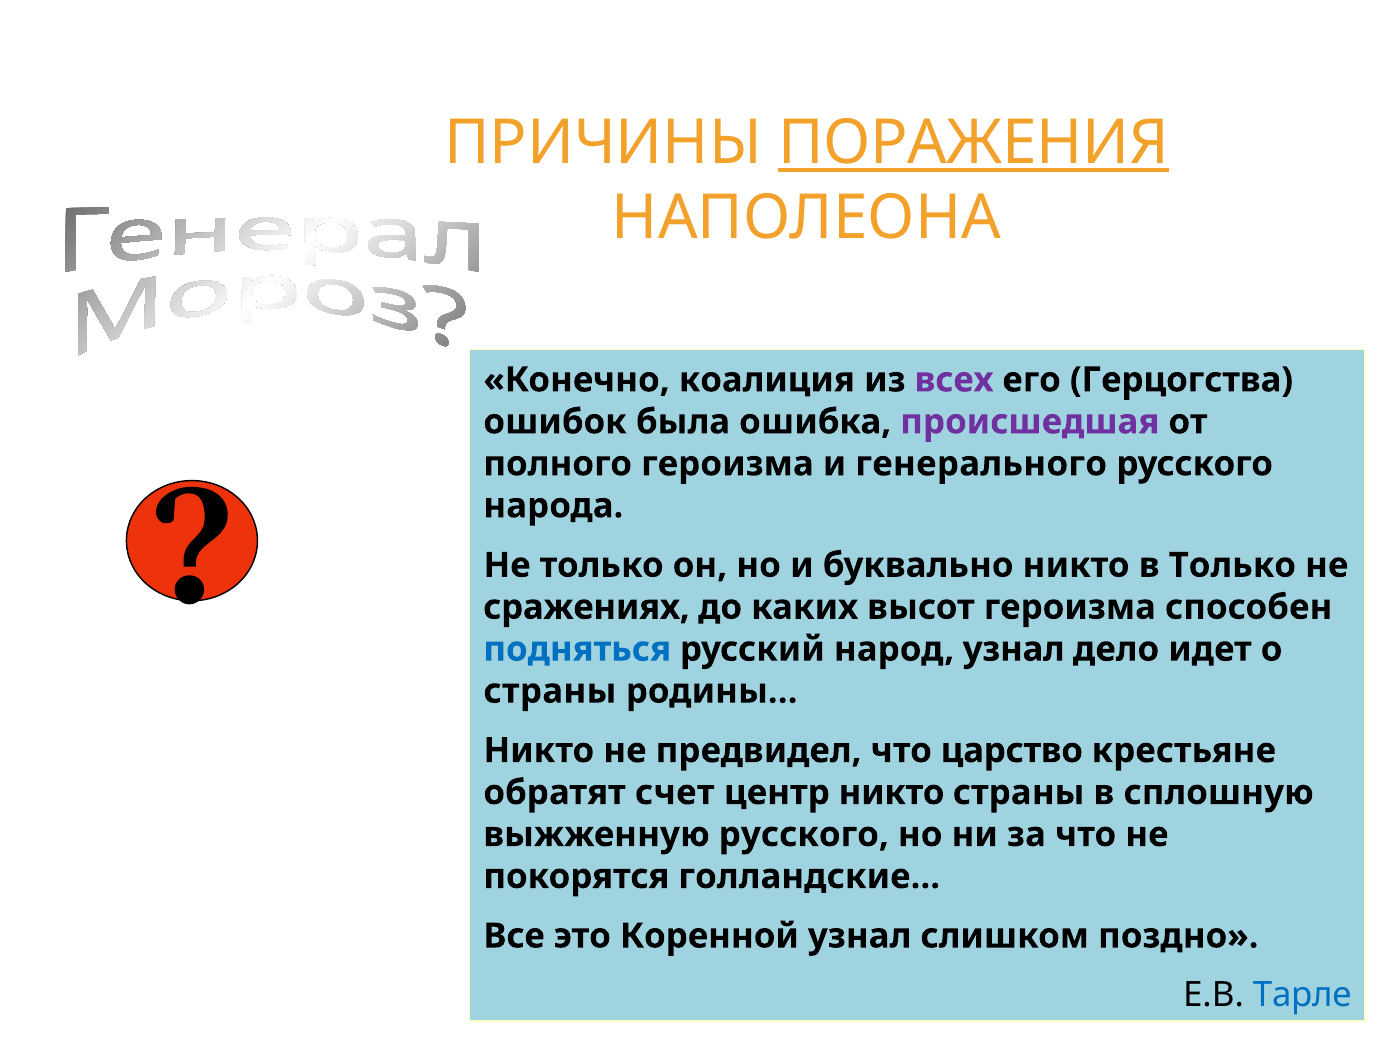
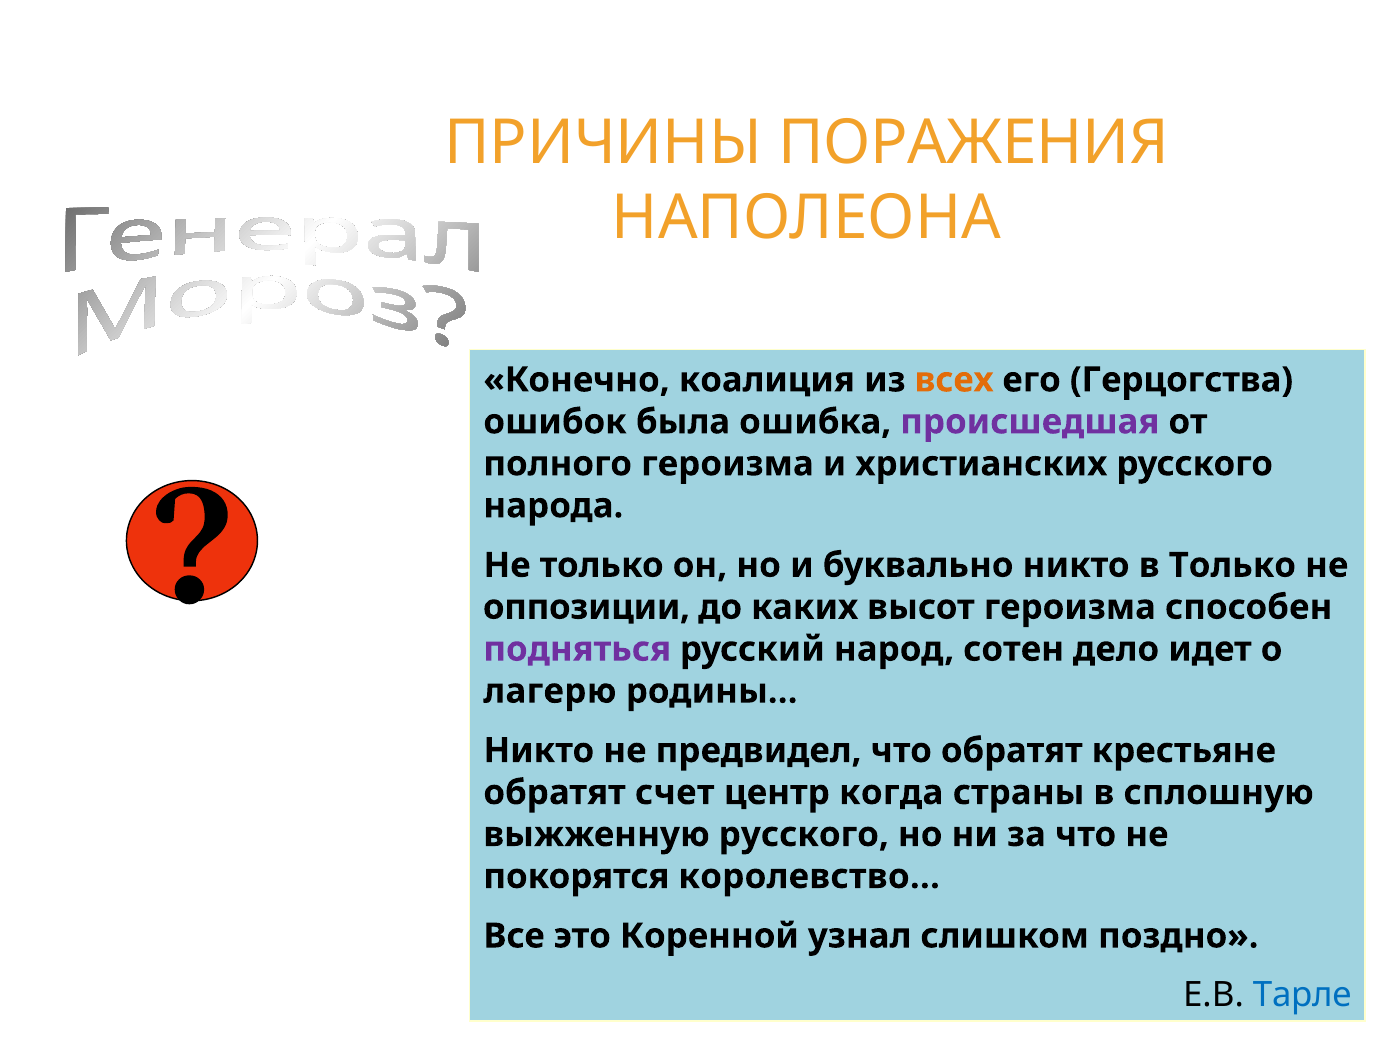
ПОРАЖЕНИЯ underline: present -> none
всех colour: purple -> orange
генерального: генерального -> христианских
сражениях: сражениях -> оппозиции
подняться colour: blue -> purple
народ узнал: узнал -> сотен
страны at (550, 691): страны -> лагерю
что царство: царство -> обратят
центр никто: никто -> когда
голландские: голландские -> королевство
